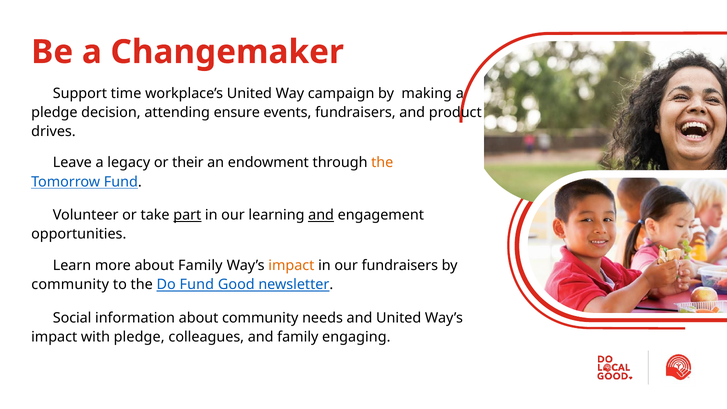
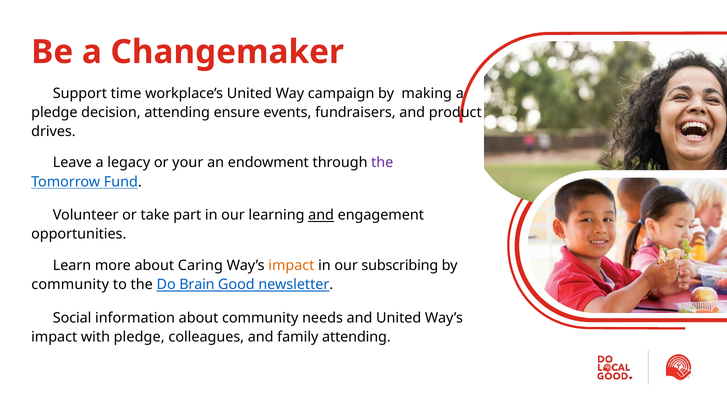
their: their -> your
the at (382, 163) colour: orange -> purple
part underline: present -> none
about Family: Family -> Caring
our fundraisers: fundraisers -> subscribing
Do Fund: Fund -> Brain
family engaging: engaging -> attending
